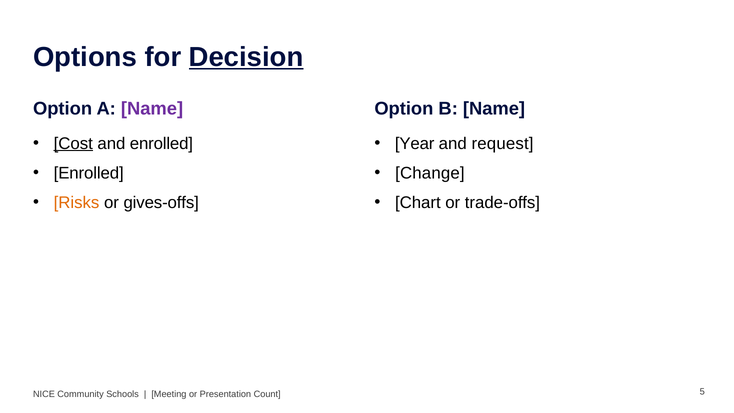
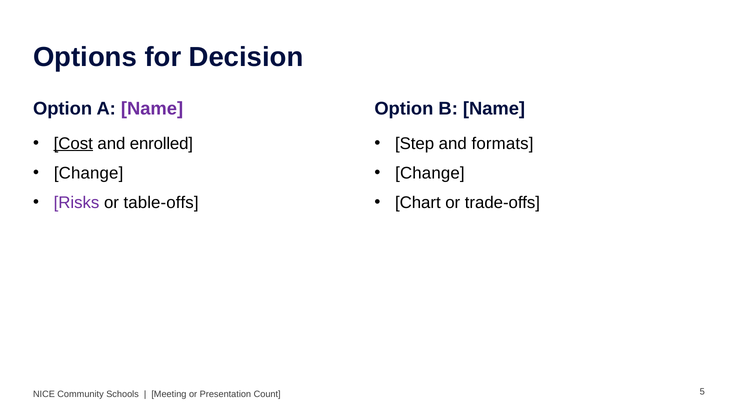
Decision underline: present -> none
Year: Year -> Step
request: request -> formats
Enrolled at (89, 173): Enrolled -> Change
Risks colour: orange -> purple
gives-offs: gives-offs -> table-offs
